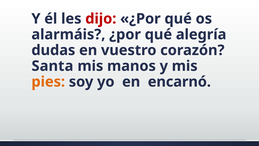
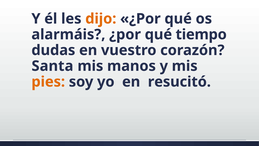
dijo colour: red -> orange
alegría: alegría -> tiempo
encarnó: encarnó -> resucitó
